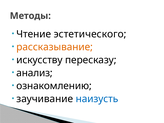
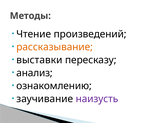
эстетического: эстетического -> произведений
искусству: искусству -> выставки
наизусть colour: blue -> purple
